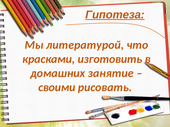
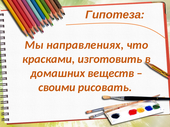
Гипотеза underline: present -> none
литературой: литературой -> направлениях
занятие: занятие -> веществ
